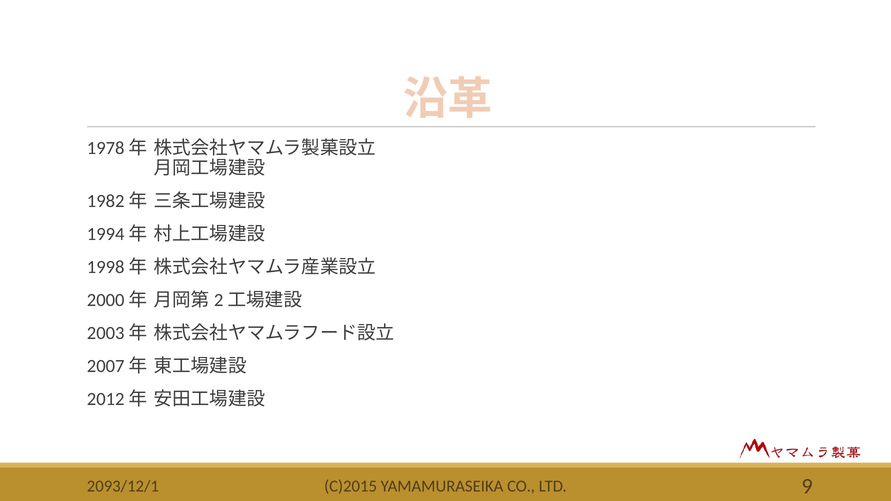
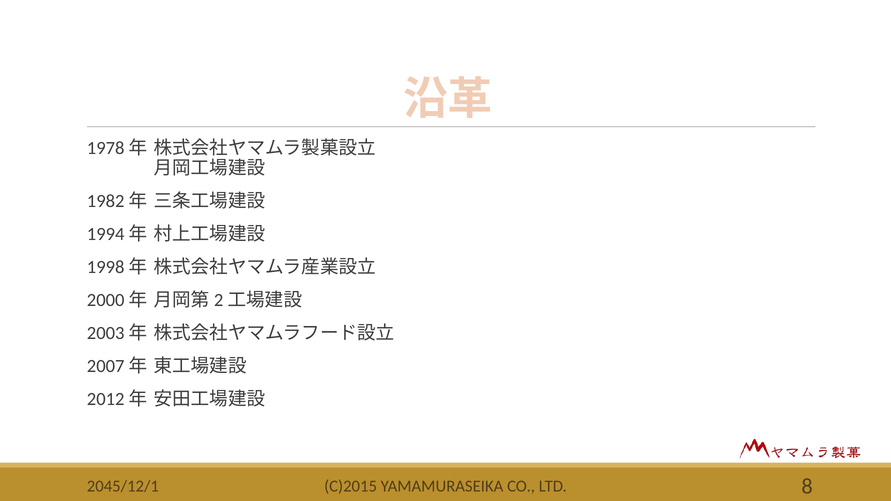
9: 9 -> 8
2093/12/1: 2093/12/1 -> 2045/12/1
